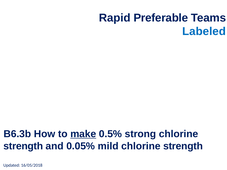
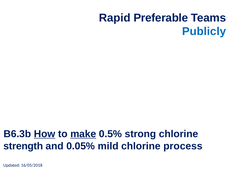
Labeled: Labeled -> Publicly
How underline: none -> present
mild chlorine strength: strength -> process
